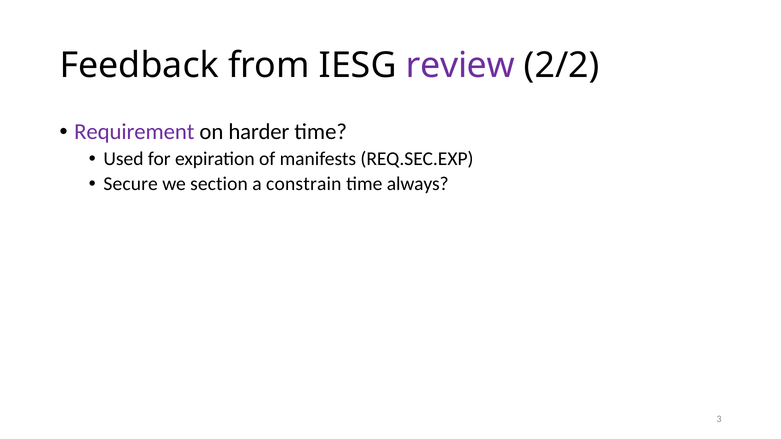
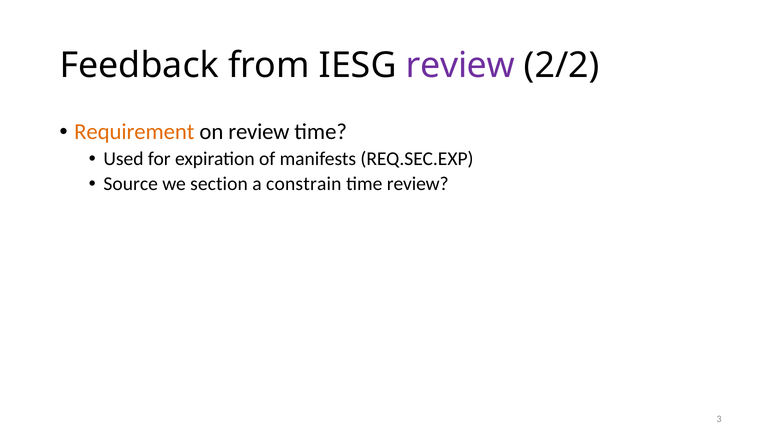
Requirement colour: purple -> orange
on harder: harder -> review
Secure: Secure -> Source
time always: always -> review
